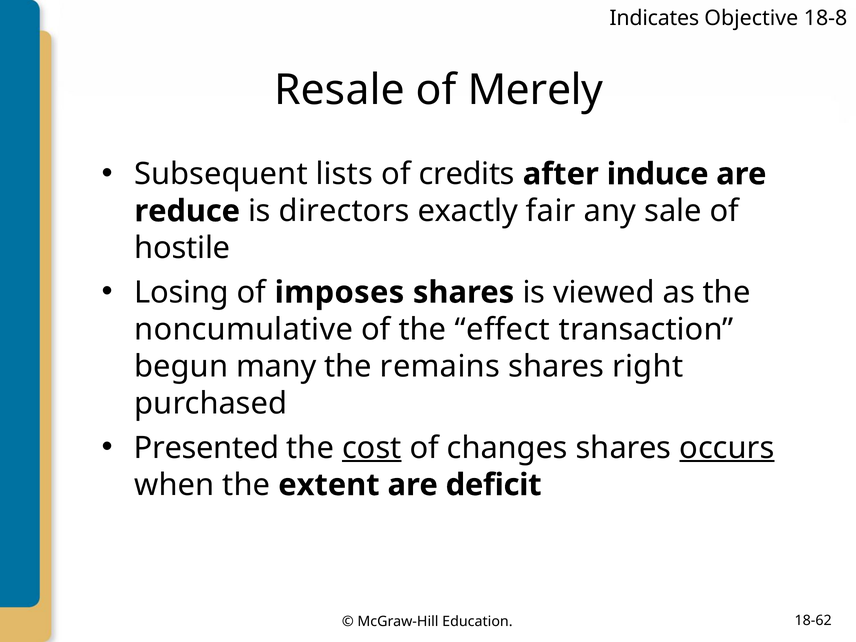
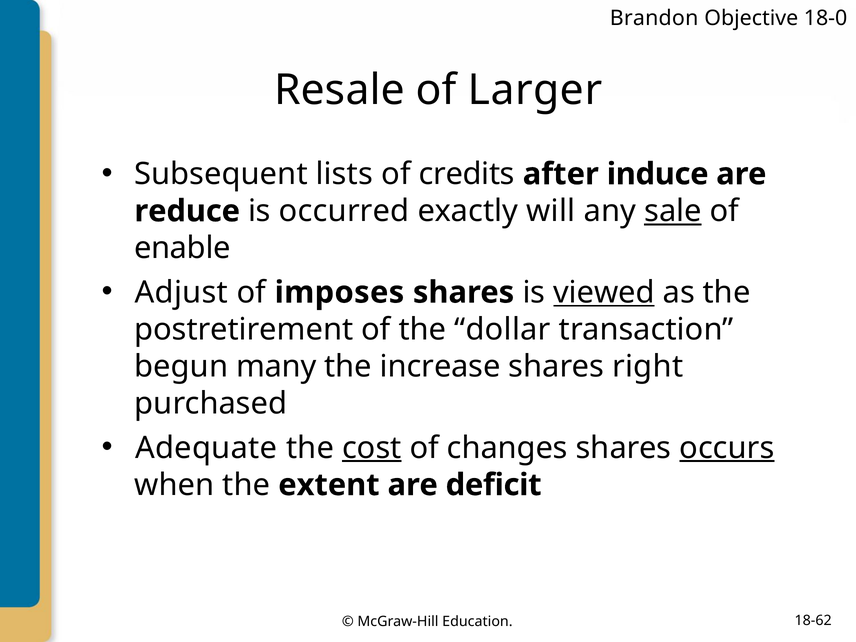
Indicates: Indicates -> Brandon
18-8: 18-8 -> 18-0
Merely: Merely -> Larger
directors: directors -> occurred
fair: fair -> will
sale underline: none -> present
hostile: hostile -> enable
Losing: Losing -> Adjust
viewed underline: none -> present
noncumulative: noncumulative -> postretirement
effect: effect -> dollar
remains: remains -> increase
Presented: Presented -> Adequate
